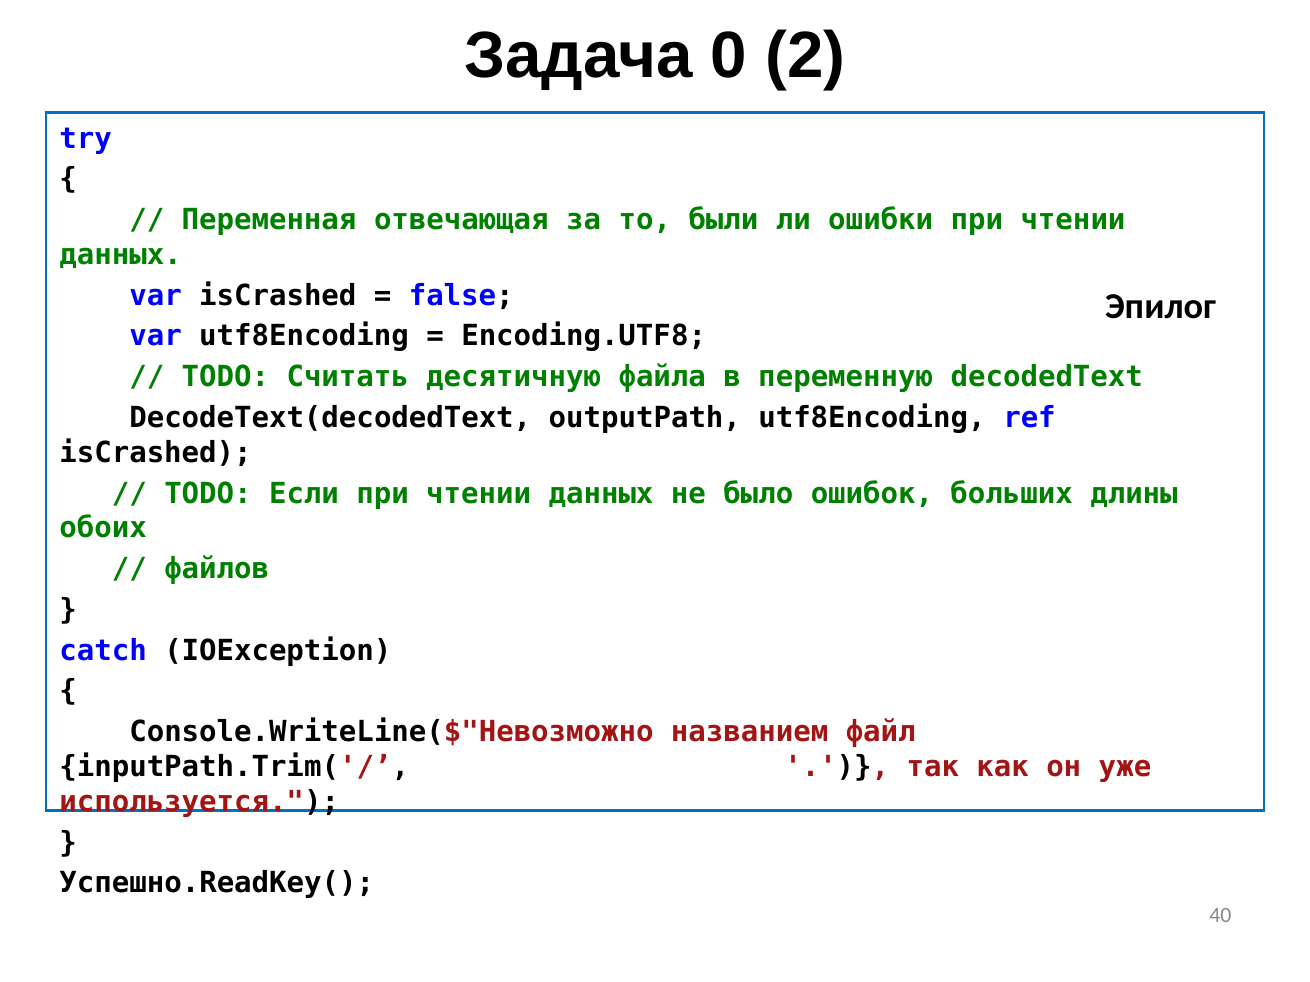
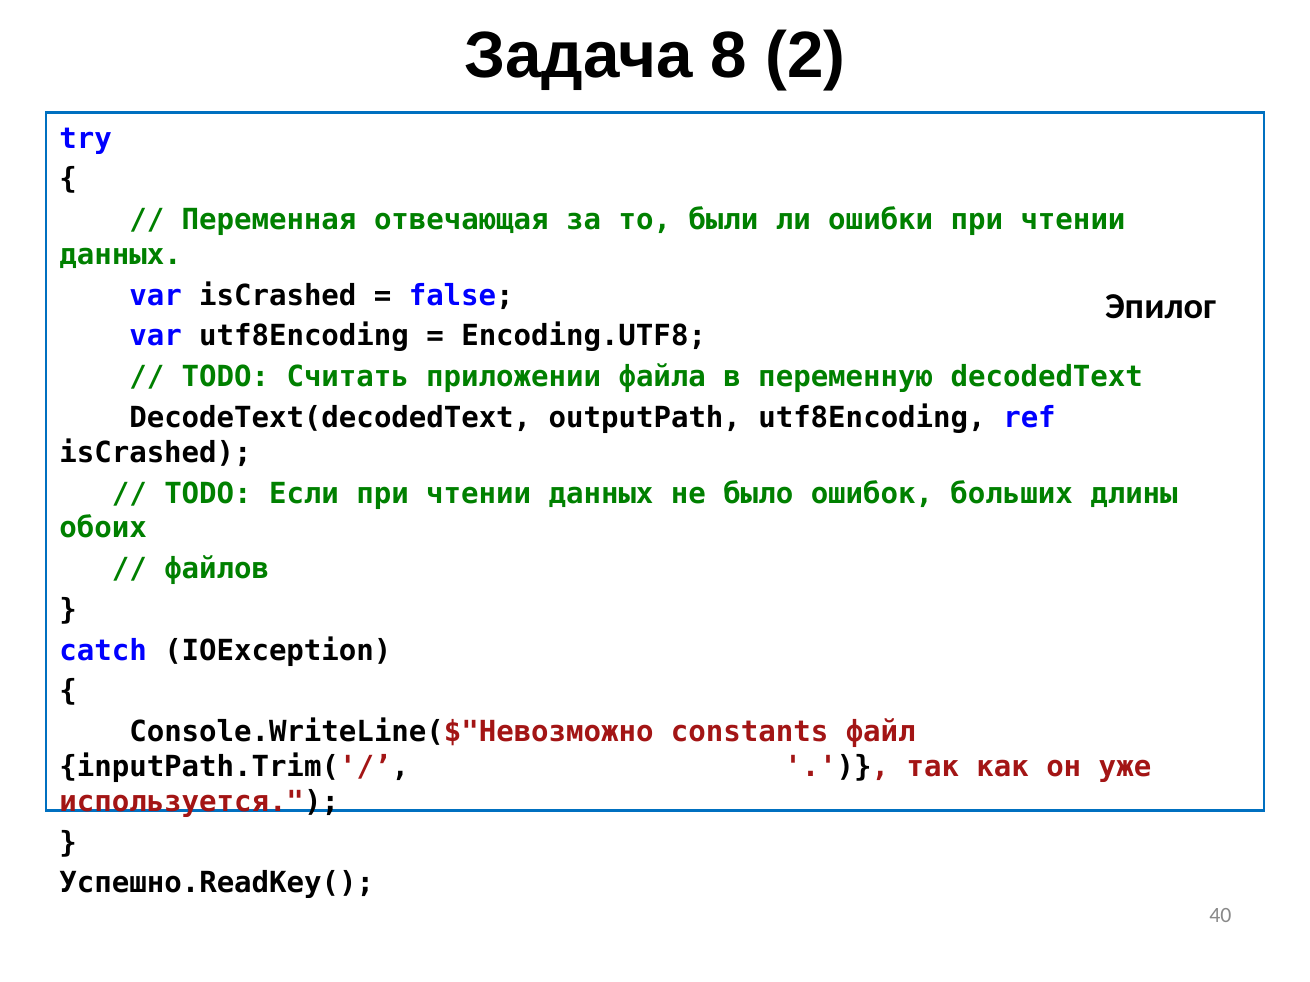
0: 0 -> 8
десятичную: десятичную -> приложении
названием: названием -> constants
